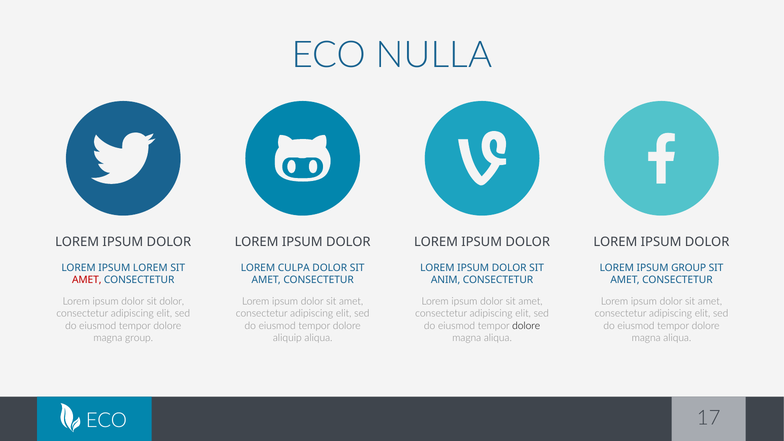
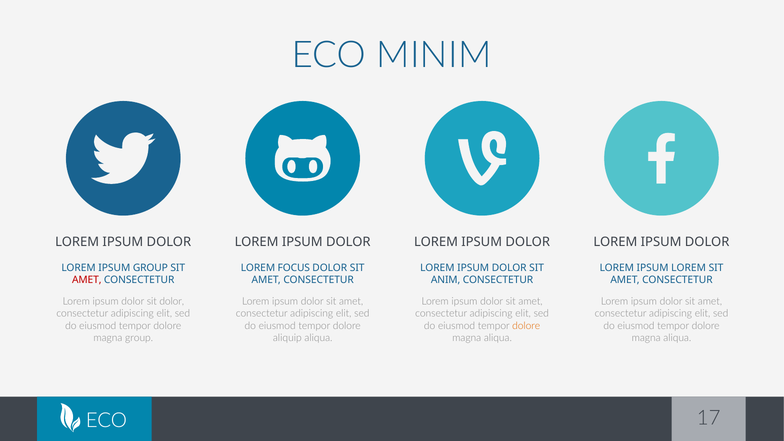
NULLA: NULLA -> MINIM
IPSUM LOREM: LOREM -> GROUP
CULPA: CULPA -> FOCUS
IPSUM GROUP: GROUP -> LOREM
dolore at (526, 326) colour: black -> orange
